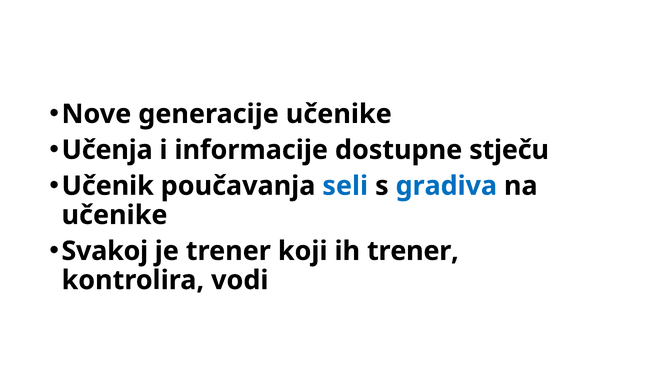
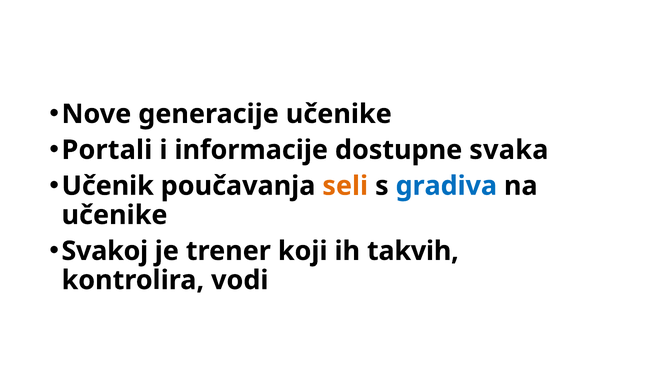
Učenja: Učenja -> Portali
stječu: stječu -> svaka
seli colour: blue -> orange
ih trener: trener -> takvih
